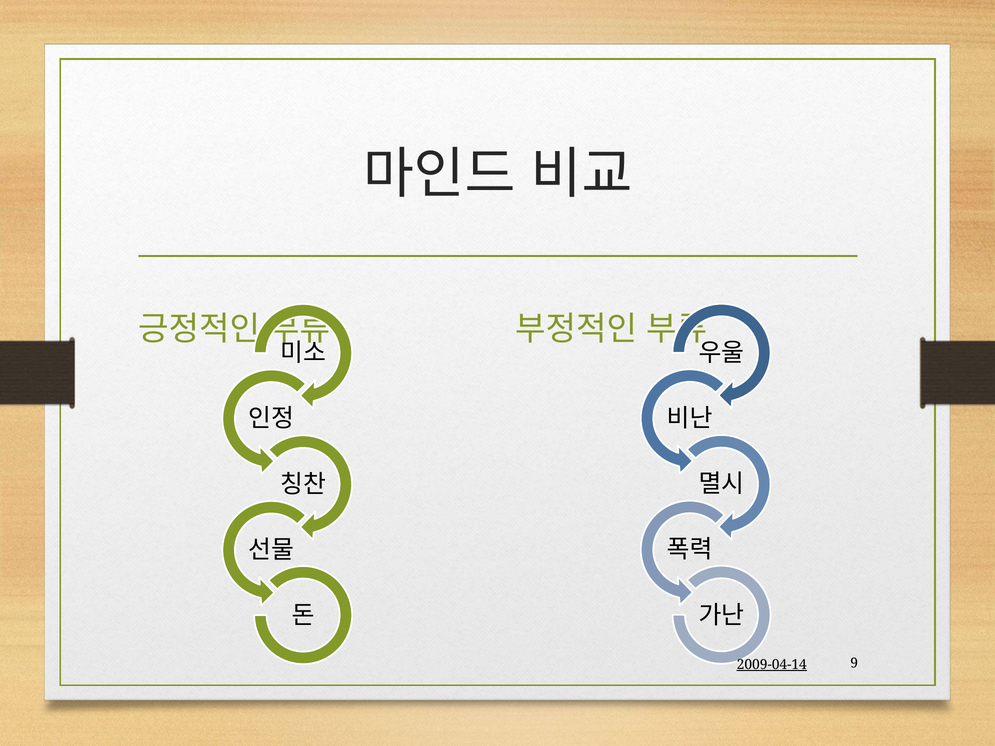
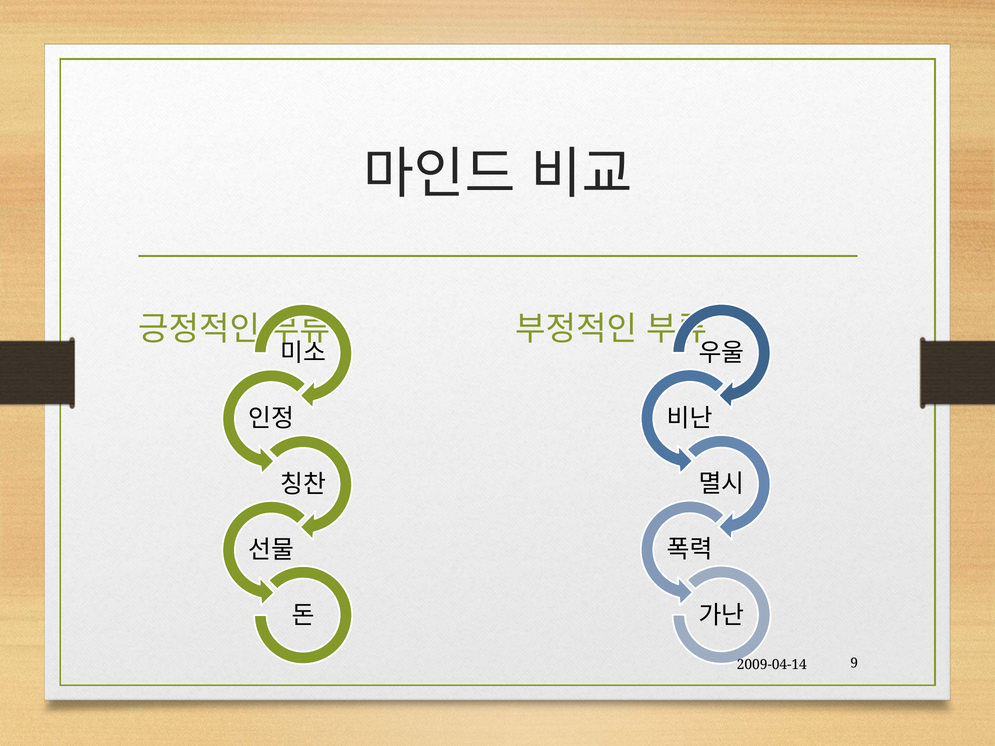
2009-04-14 underline: present -> none
